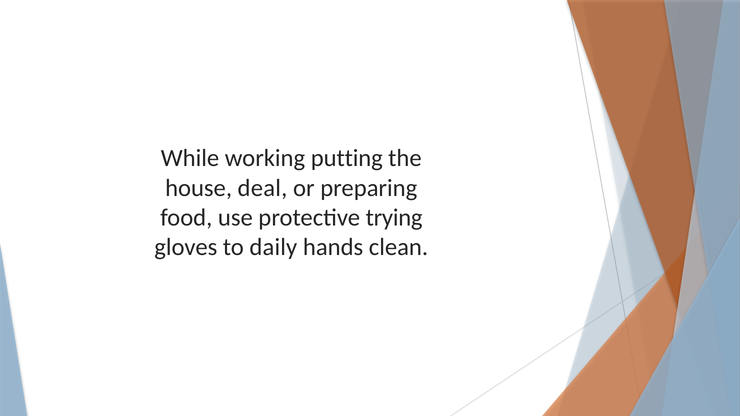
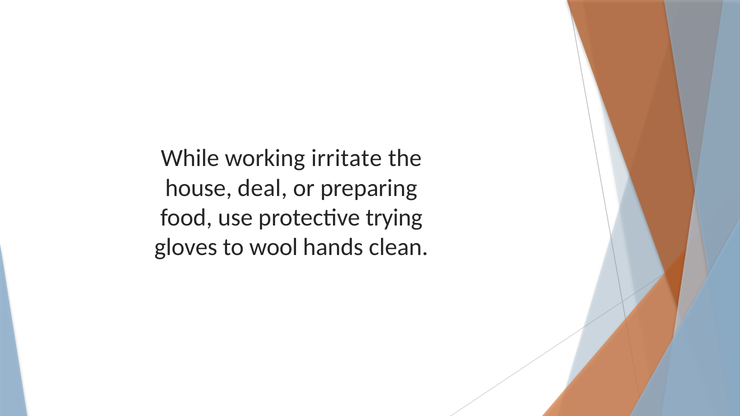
putting: putting -> irritate
daily: daily -> wool
